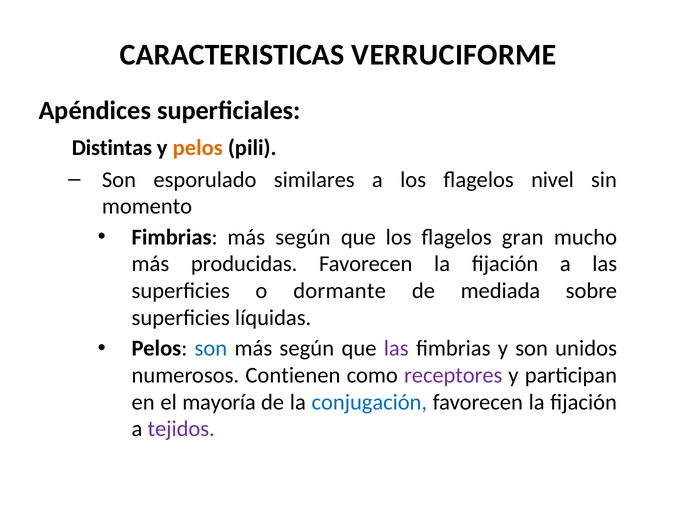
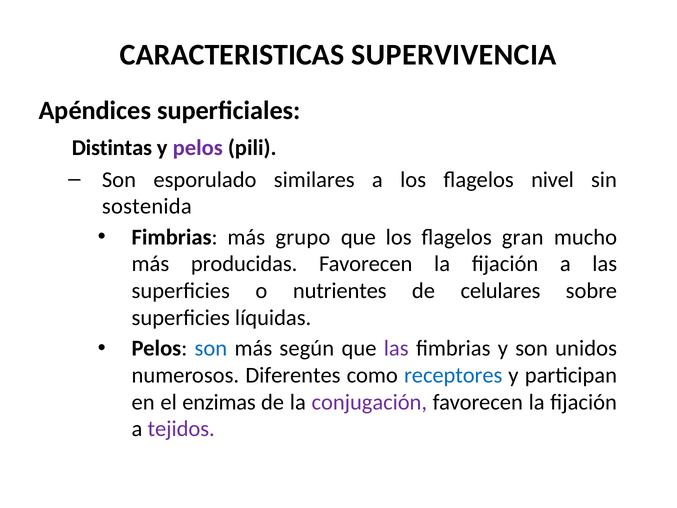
VERRUCIFORME: VERRUCIFORME -> SUPERVIVENCIA
pelos at (198, 148) colour: orange -> purple
momento: momento -> sostenida
Fimbrias más según: según -> grupo
dormante: dormante -> nutrientes
mediada: mediada -> celulares
Contienen: Contienen -> Diferentes
receptores colour: purple -> blue
mayoría: mayoría -> enzimas
conjugación colour: blue -> purple
